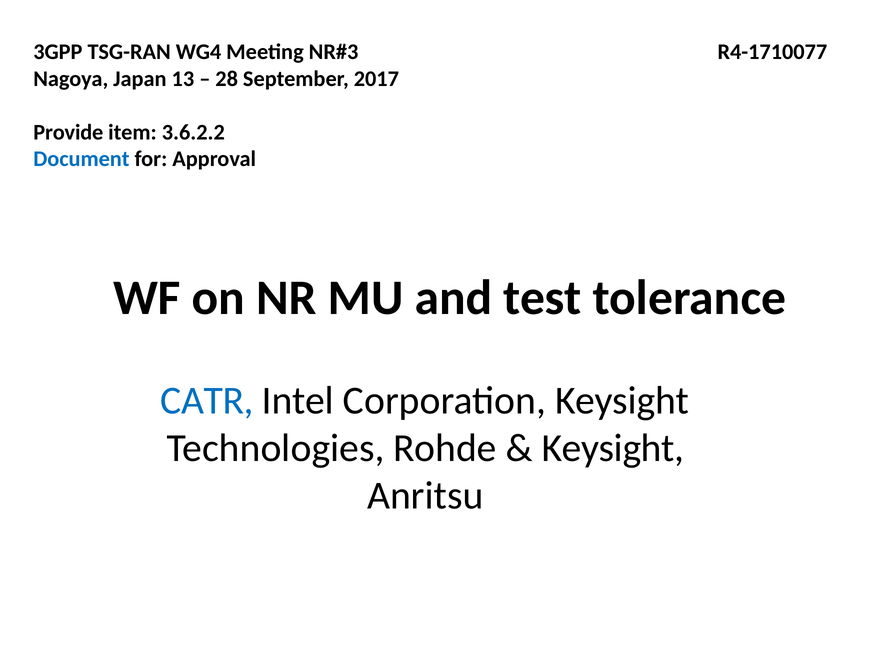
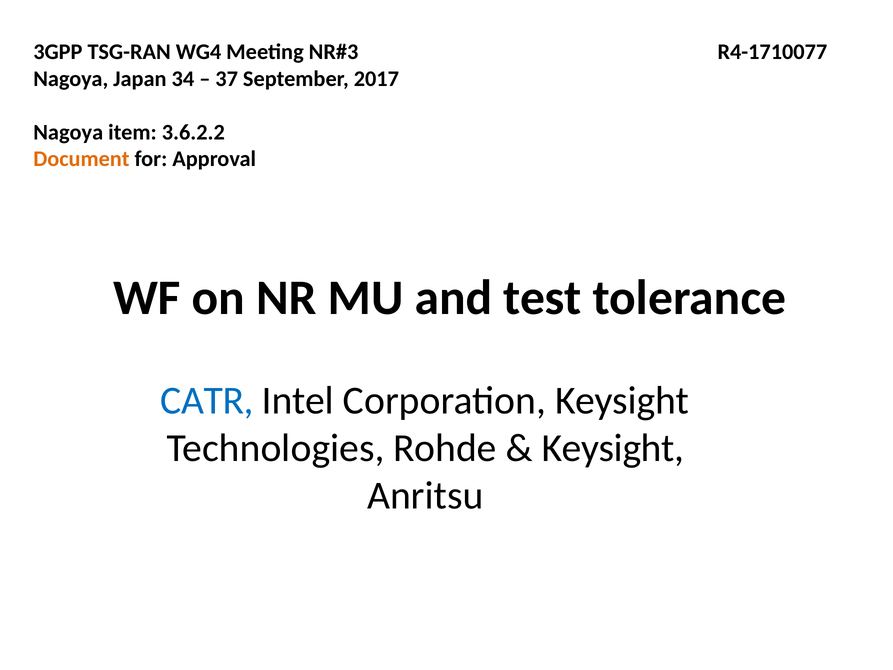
13: 13 -> 34
28: 28 -> 37
Provide at (68, 132): Provide -> Nagoya
Document colour: blue -> orange
